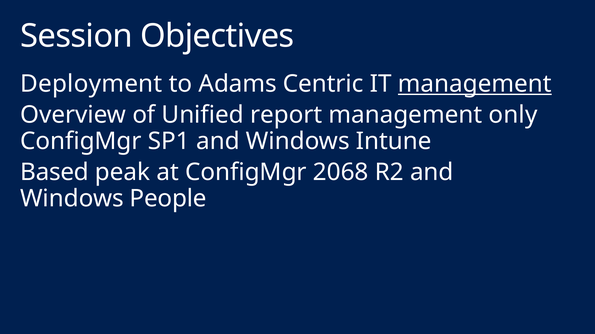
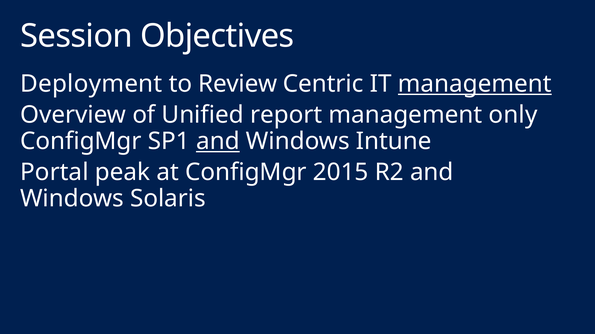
Adams: Adams -> Review
and at (218, 141) underline: none -> present
Based: Based -> Portal
2068: 2068 -> 2015
People: People -> Solaris
